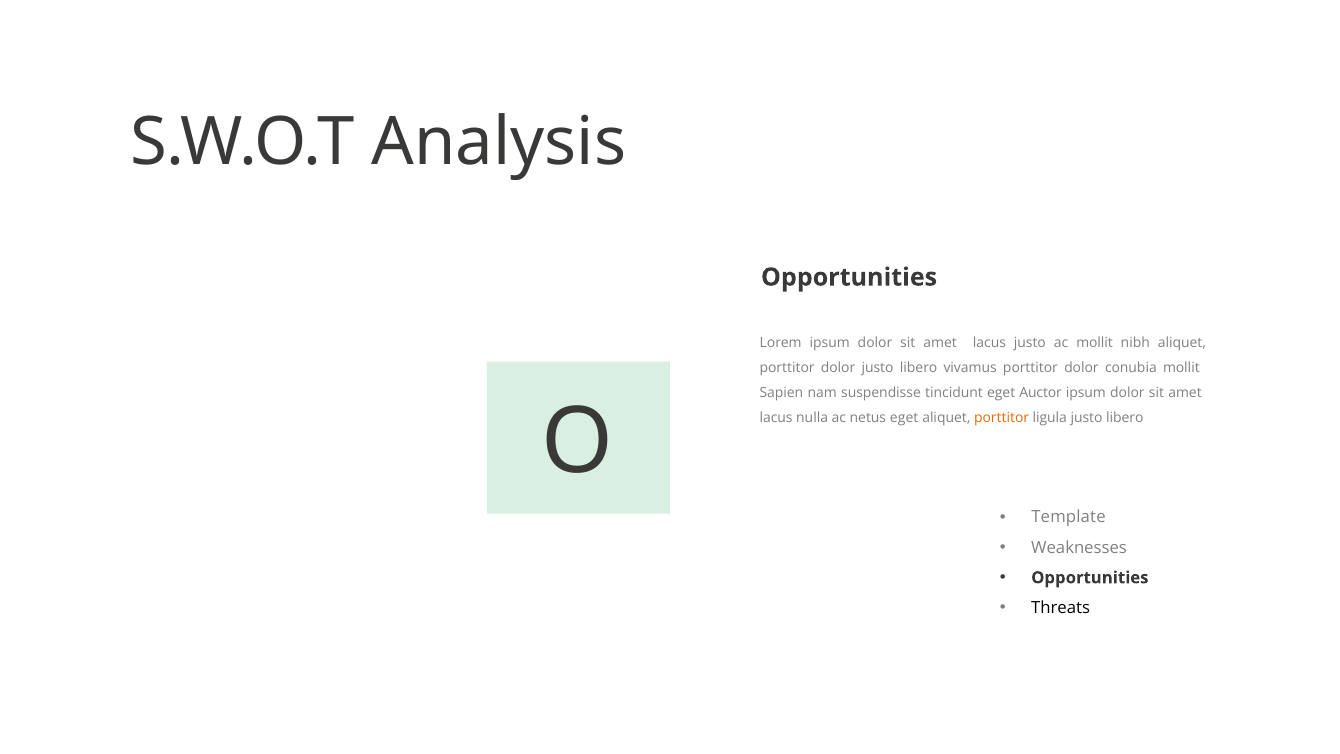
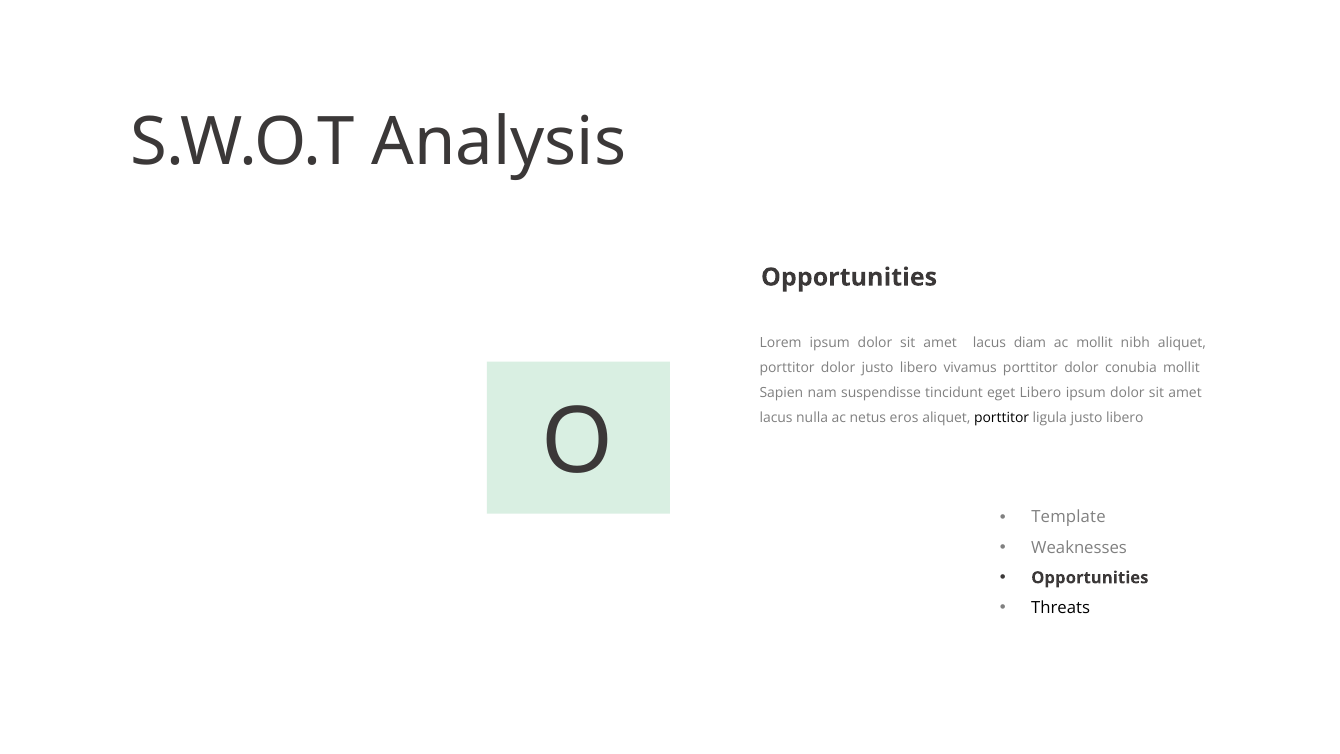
lacus justo: justo -> diam
eget Auctor: Auctor -> Libero
netus eget: eget -> eros
porttitor at (1002, 418) colour: orange -> black
